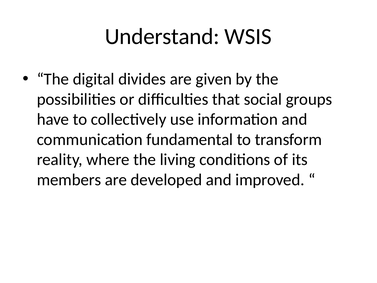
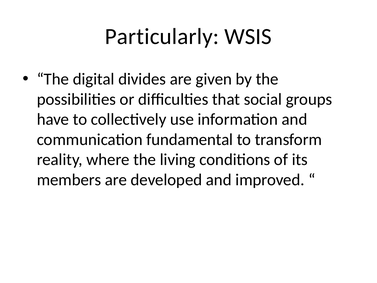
Understand: Understand -> Particularly
